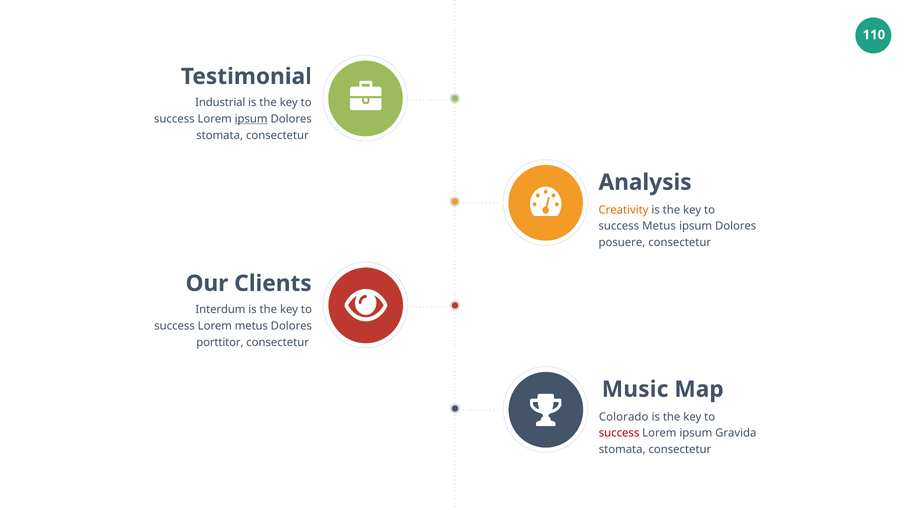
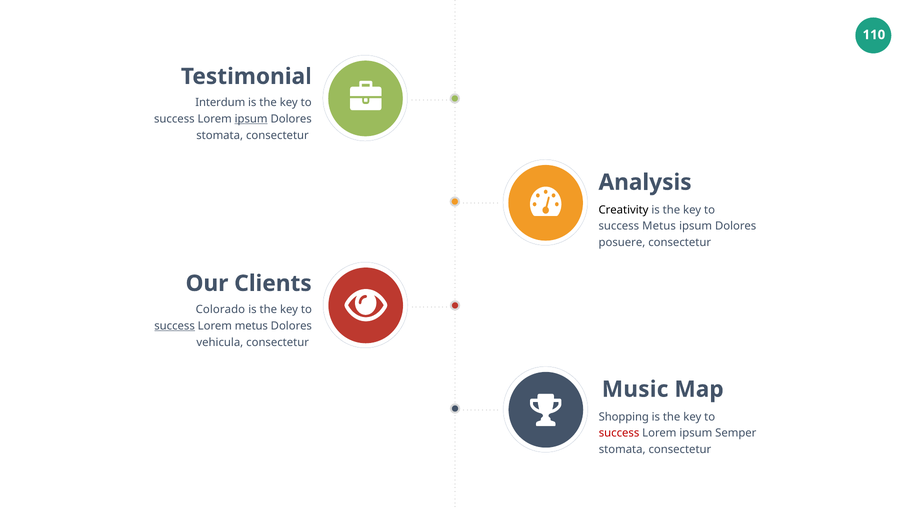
Industrial: Industrial -> Interdum
Creativity colour: orange -> black
Interdum: Interdum -> Colorado
success at (175, 326) underline: none -> present
porttitor: porttitor -> vehicula
Colorado: Colorado -> Shopping
Gravida: Gravida -> Semper
